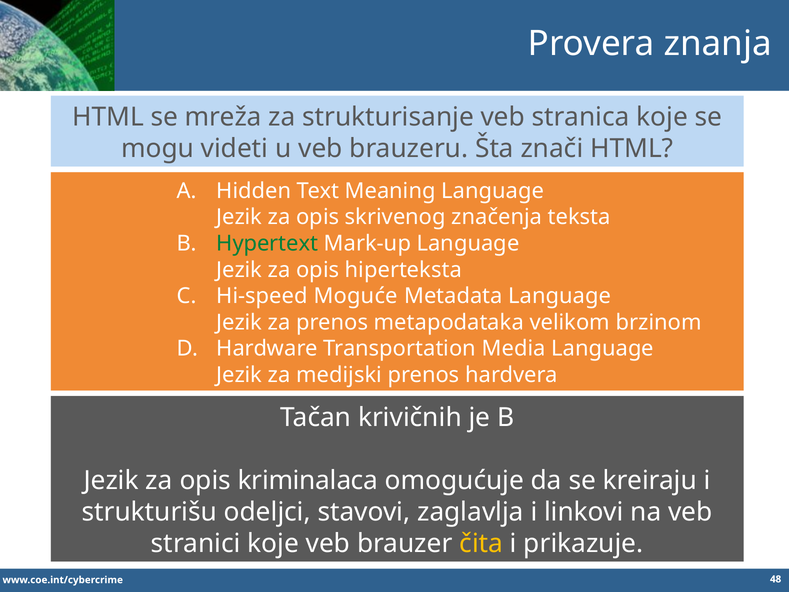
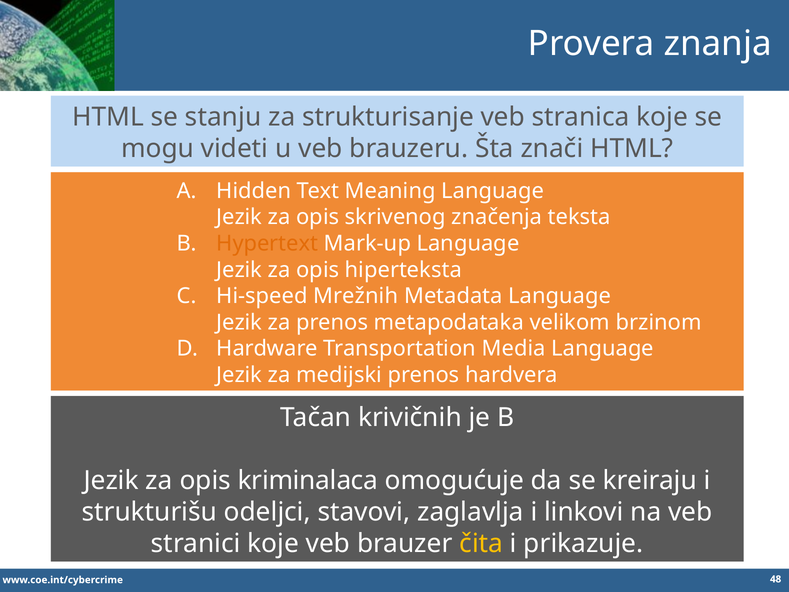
mreža: mreža -> stanju
Hypertext colour: green -> orange
Moguće: Moguće -> Mrežnih
